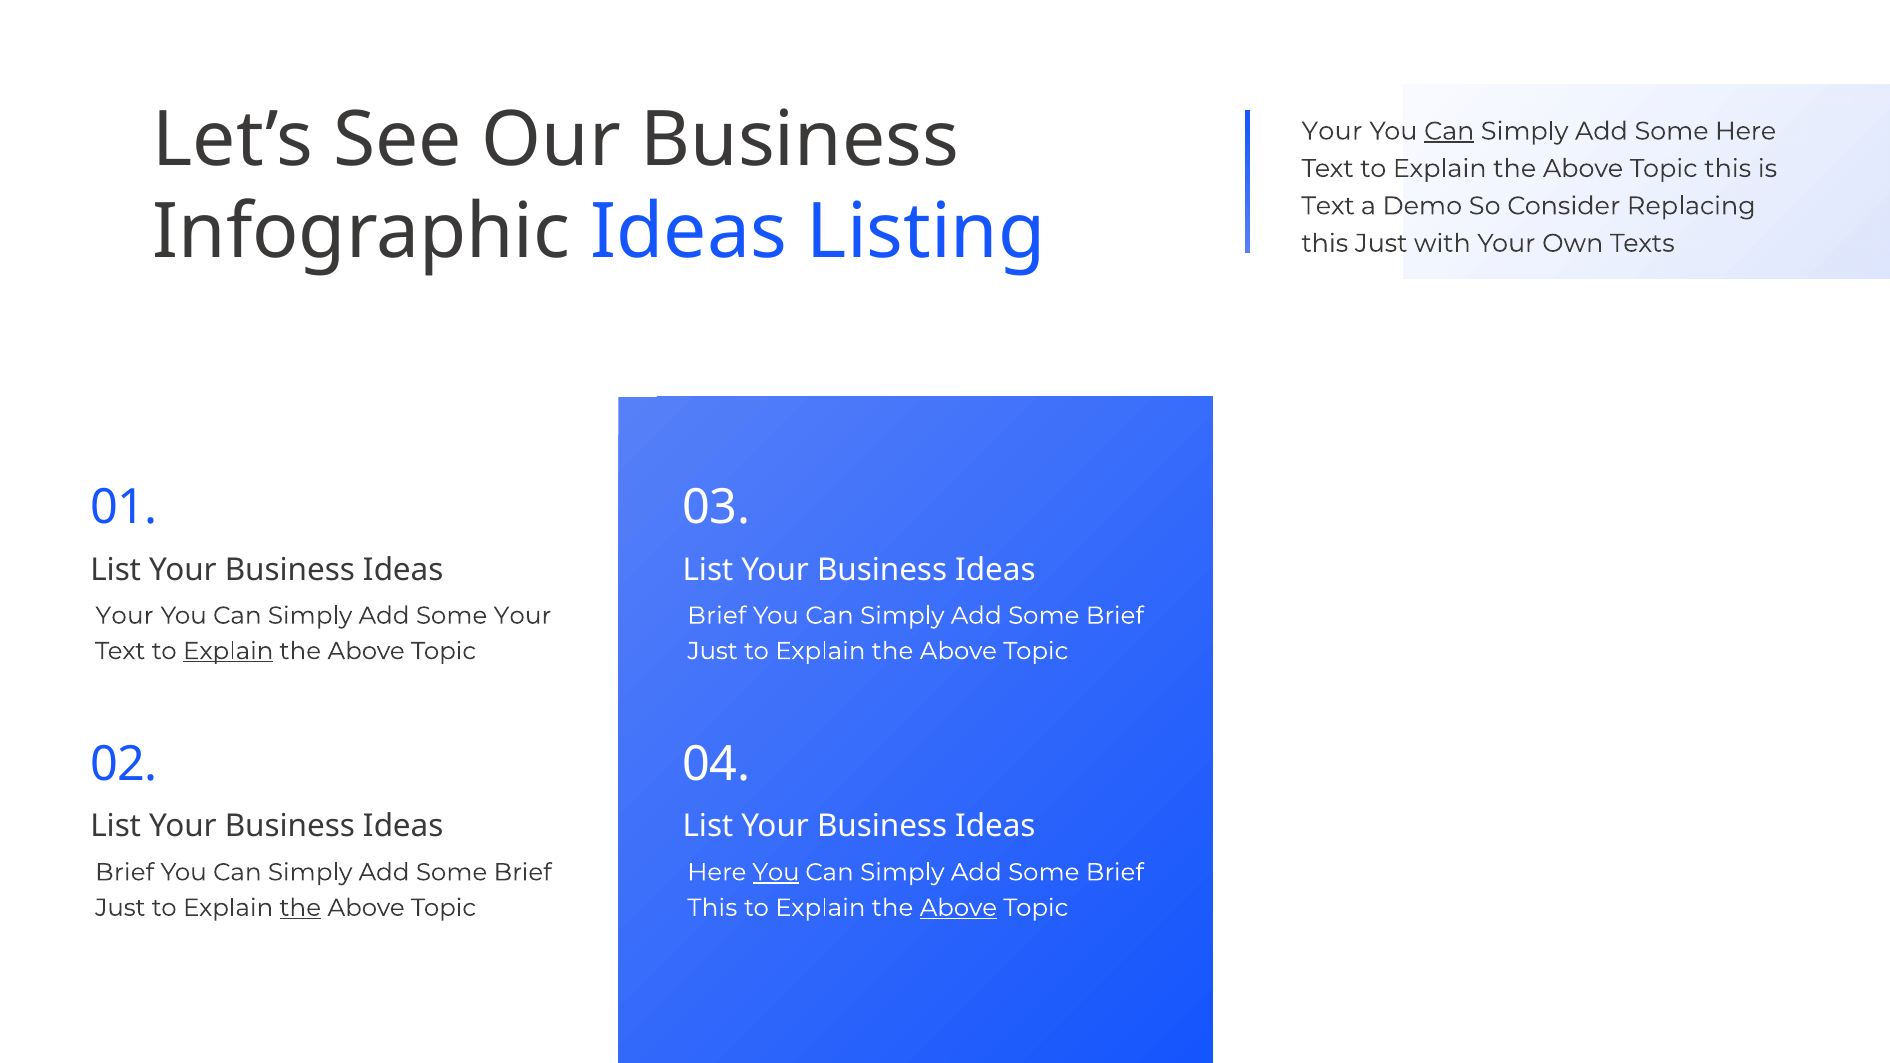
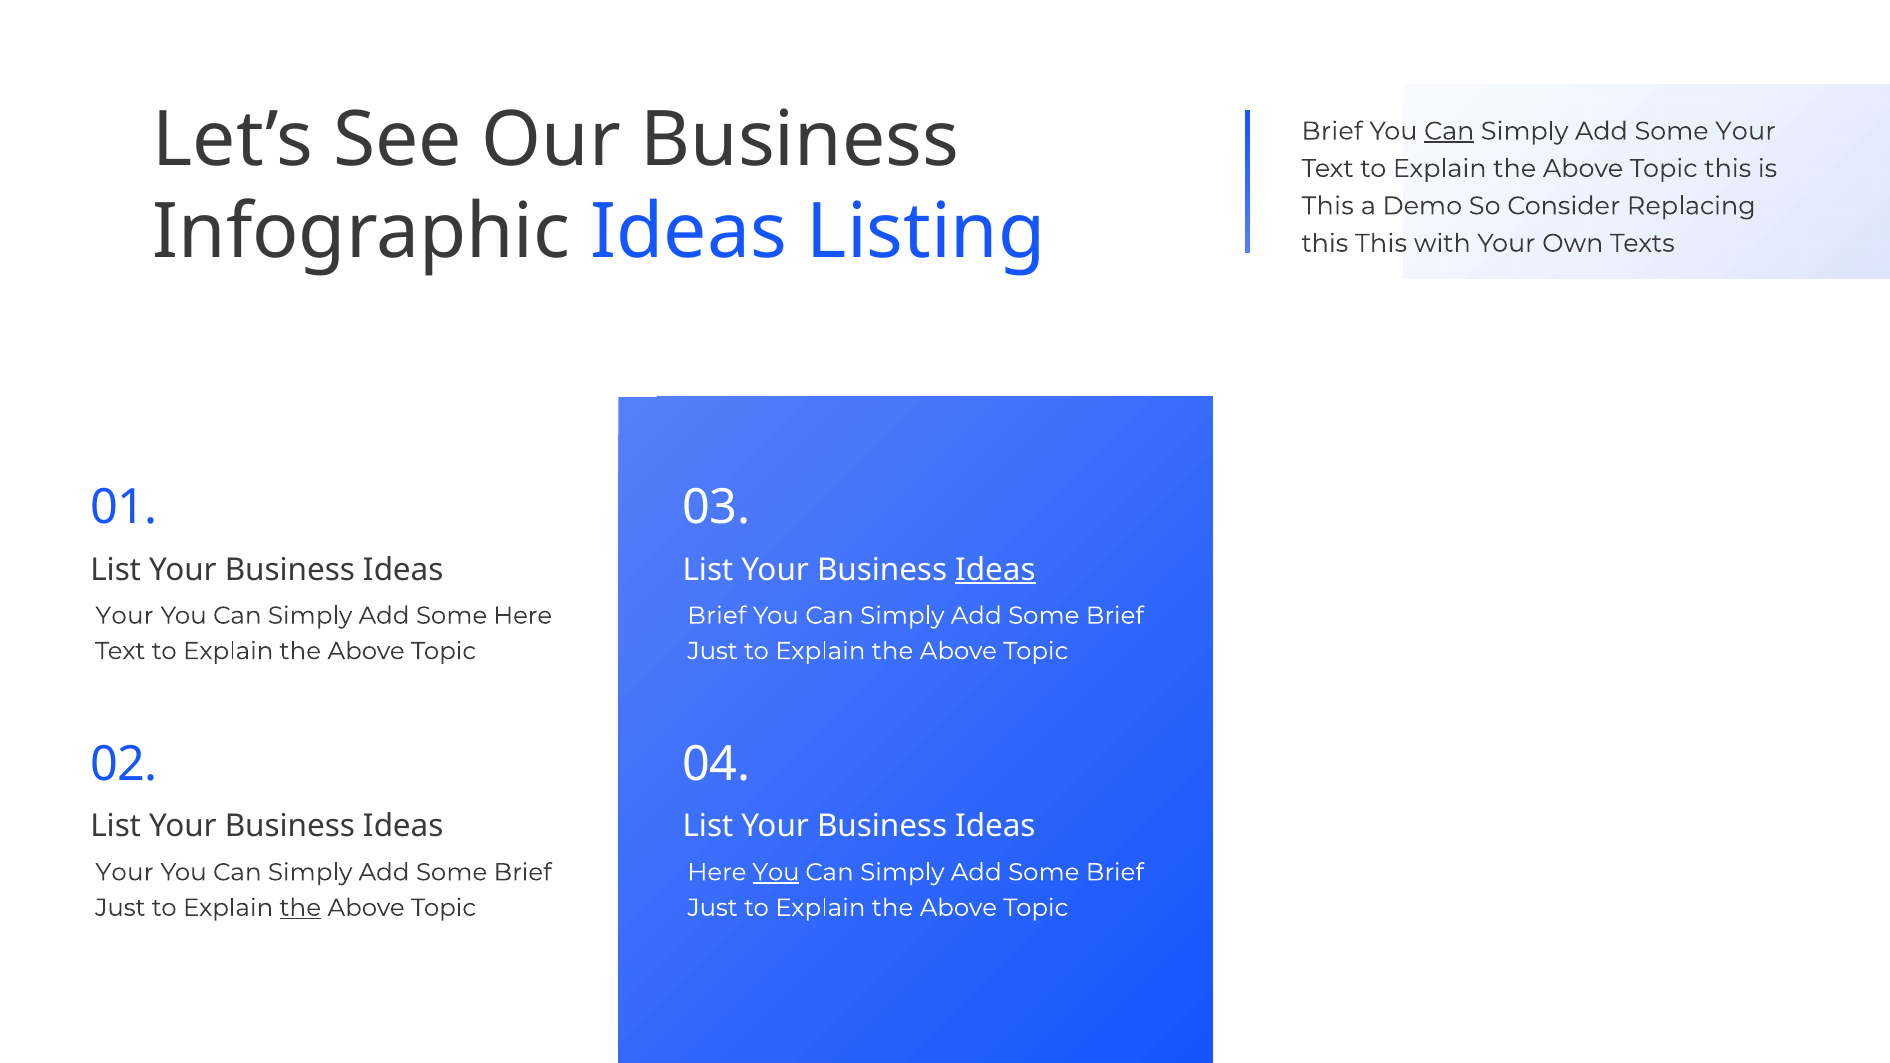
Your at (1332, 131): Your -> Brief
Some Here: Here -> Your
Text at (1328, 206): Text -> This
this Just: Just -> This
Ideas at (995, 570) underline: none -> present
Some Your: Your -> Here
Explain at (228, 651) underline: present -> none
Brief at (125, 872): Brief -> Your
This at (712, 908): This -> Just
Above at (958, 908) underline: present -> none
